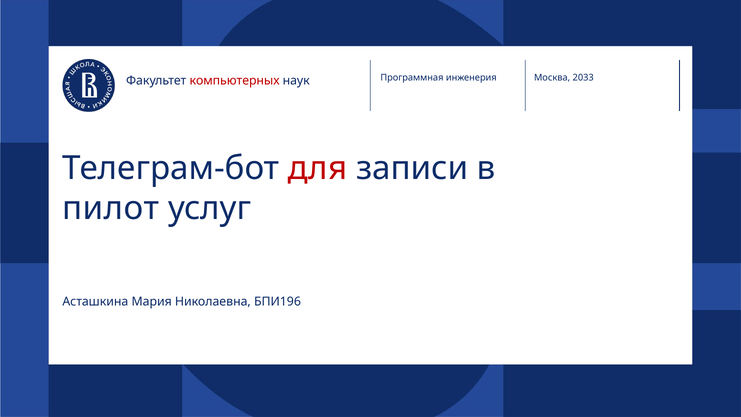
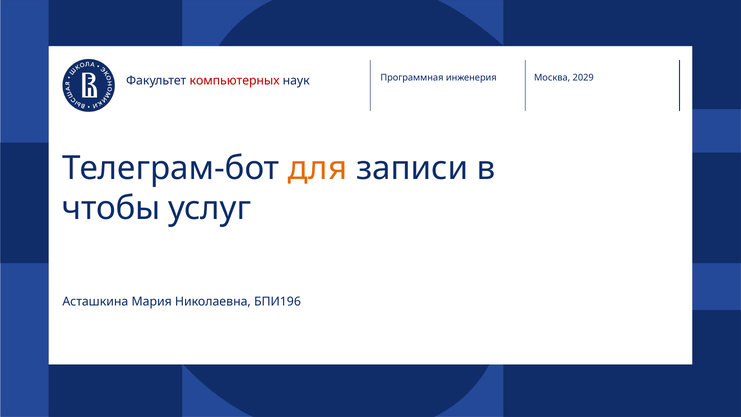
2033: 2033 -> 2029
для colour: red -> orange
пилот: пилот -> чтобы
